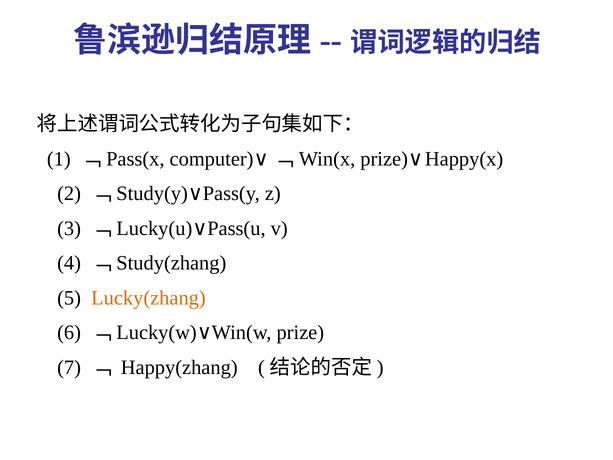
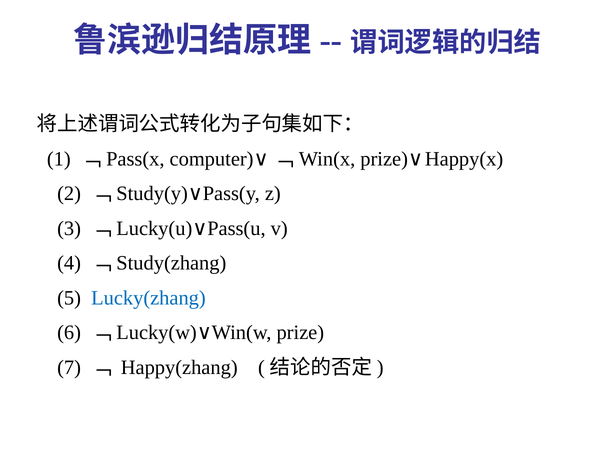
Lucky(zhang colour: orange -> blue
